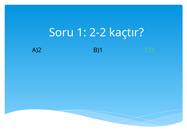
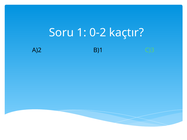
2-2: 2-2 -> 0-2
